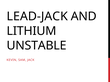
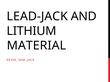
UNSTABLE: UNSTABLE -> MATERIAL
